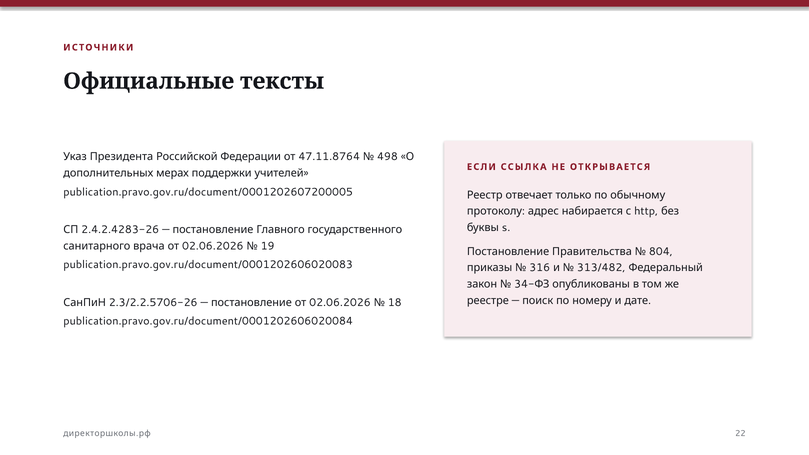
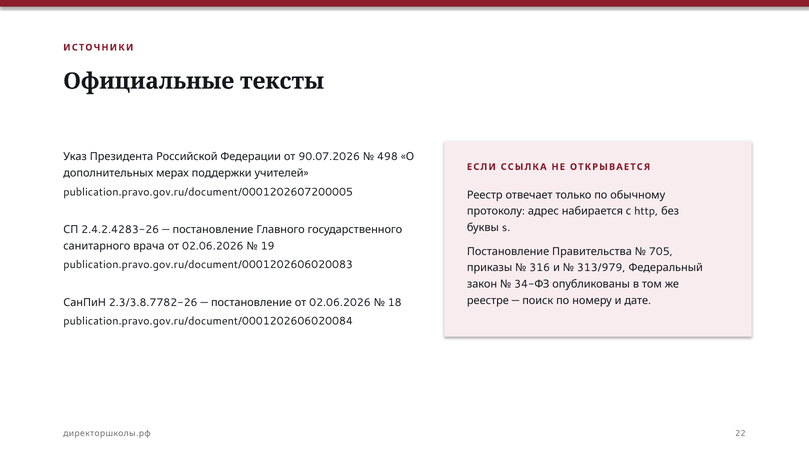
47.11.8764: 47.11.8764 -> 90.07.2026
804: 804 -> 705
313/482: 313/482 -> 313/979
2.3/2.2.5706-26: 2.3/2.2.5706-26 -> 2.3/3.8.7782-26
